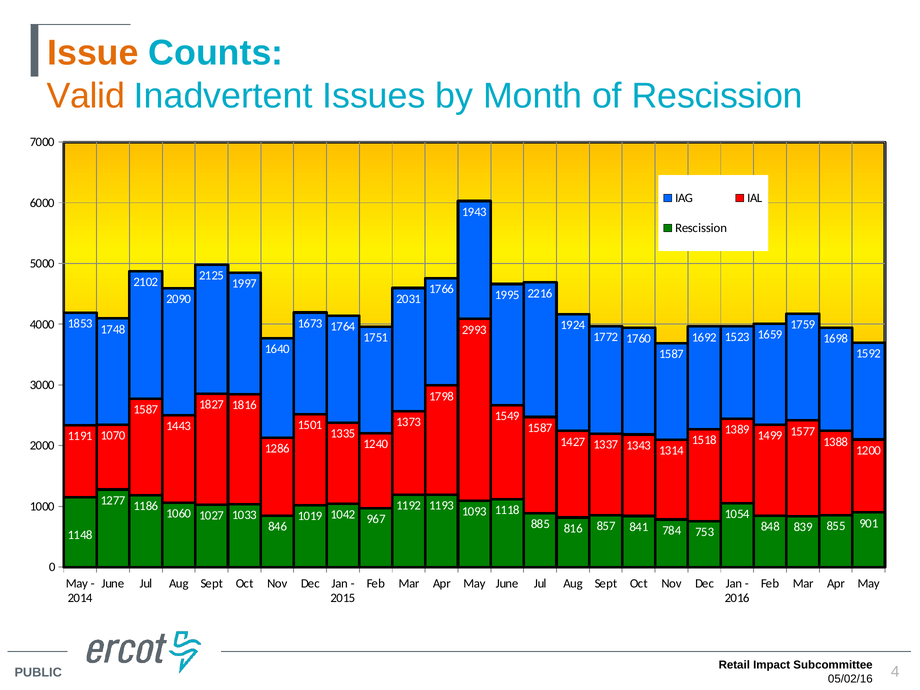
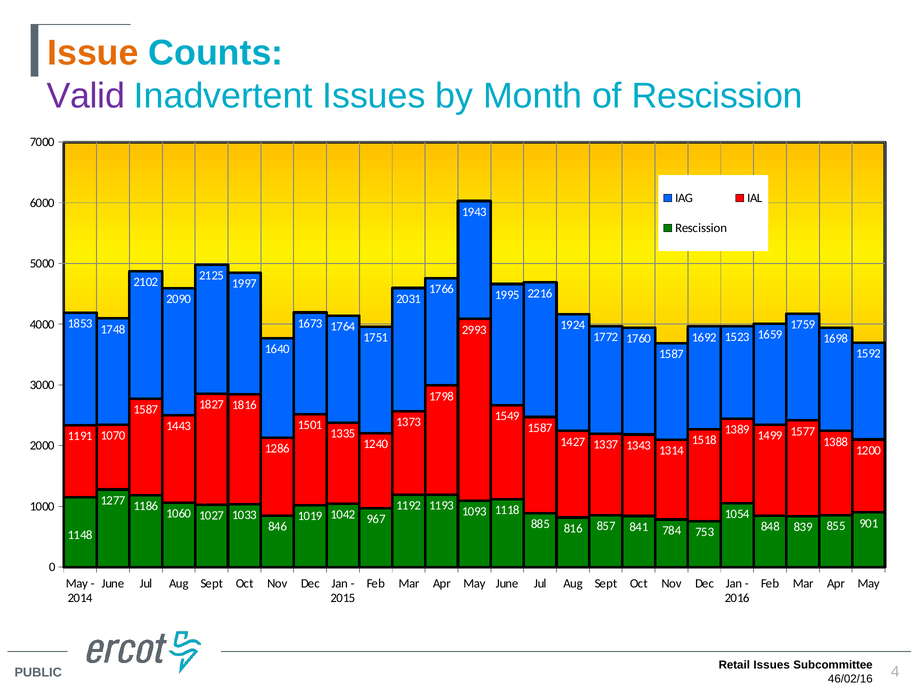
Valid colour: orange -> purple
Retail Impact: Impact -> Issues
05/02/16: 05/02/16 -> 46/02/16
